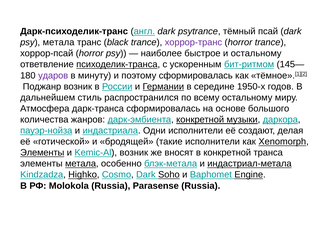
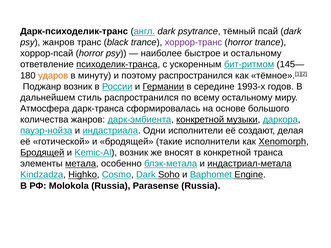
psy метала: метала -> жанров
ударов colour: purple -> orange
поэтому сформировалась: сформировалась -> распространился
1950-х: 1950-х -> 1993-х
Элементы at (42, 153): Элементы -> Бродящей
